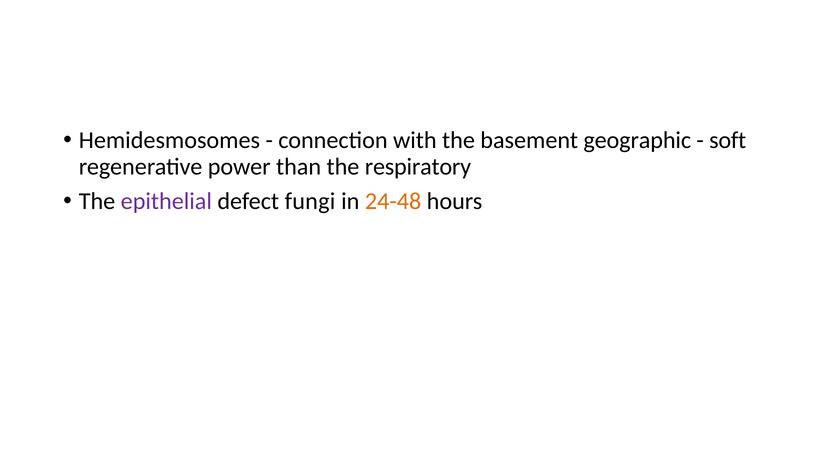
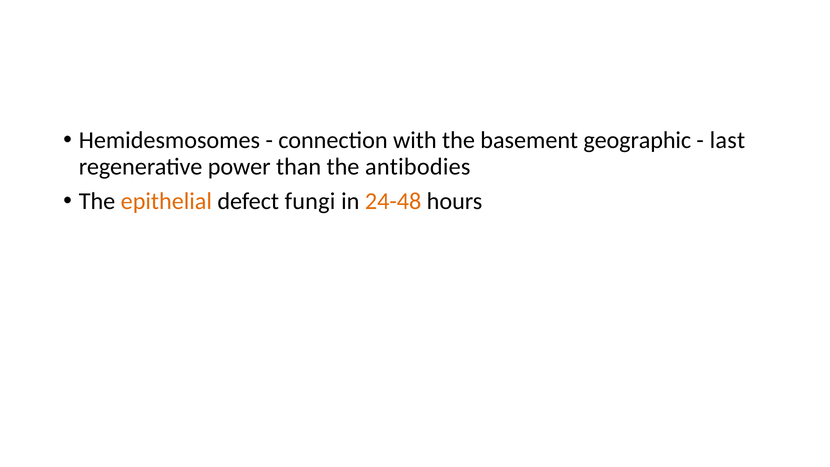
soft: soft -> last
respiratory: respiratory -> antibodies
epithelial colour: purple -> orange
